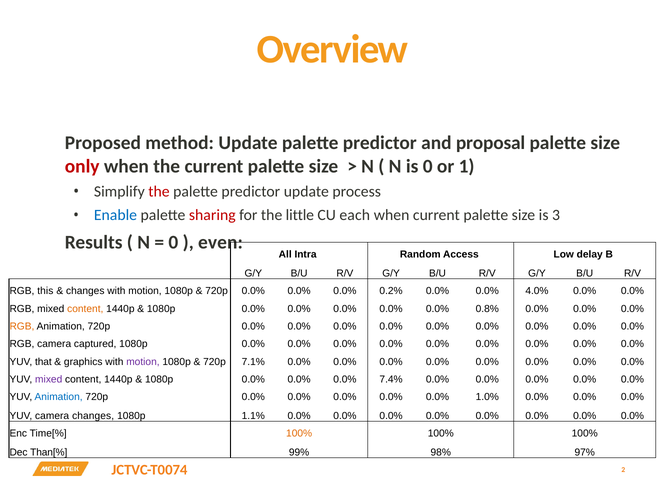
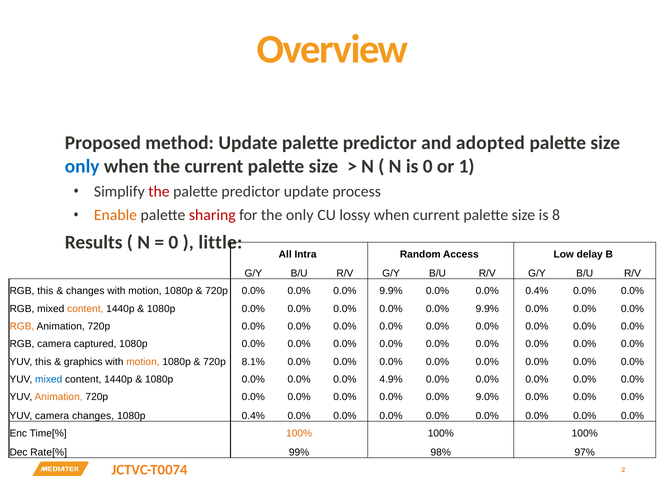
proposal: proposal -> adopted
only at (82, 166) colour: red -> blue
Enable colour: blue -> orange
the little: little -> only
each: each -> lossy
3: 3 -> 8
even: even -> little
0.2% at (391, 291): 0.2% -> 9.9%
0.0% 4.0%: 4.0% -> 0.4%
0.8% at (487, 309): 0.8% -> 9.9%
YUV that: that -> this
motion at (143, 362) colour: purple -> orange
7.1%: 7.1% -> 8.1%
mixed at (49, 380) colour: purple -> blue
7.4%: 7.4% -> 4.9%
Animation at (59, 398) colour: blue -> orange
1.0%: 1.0% -> 9.0%
1080p 1.1%: 1.1% -> 0.4%
Than[%: Than[% -> Rate[%
